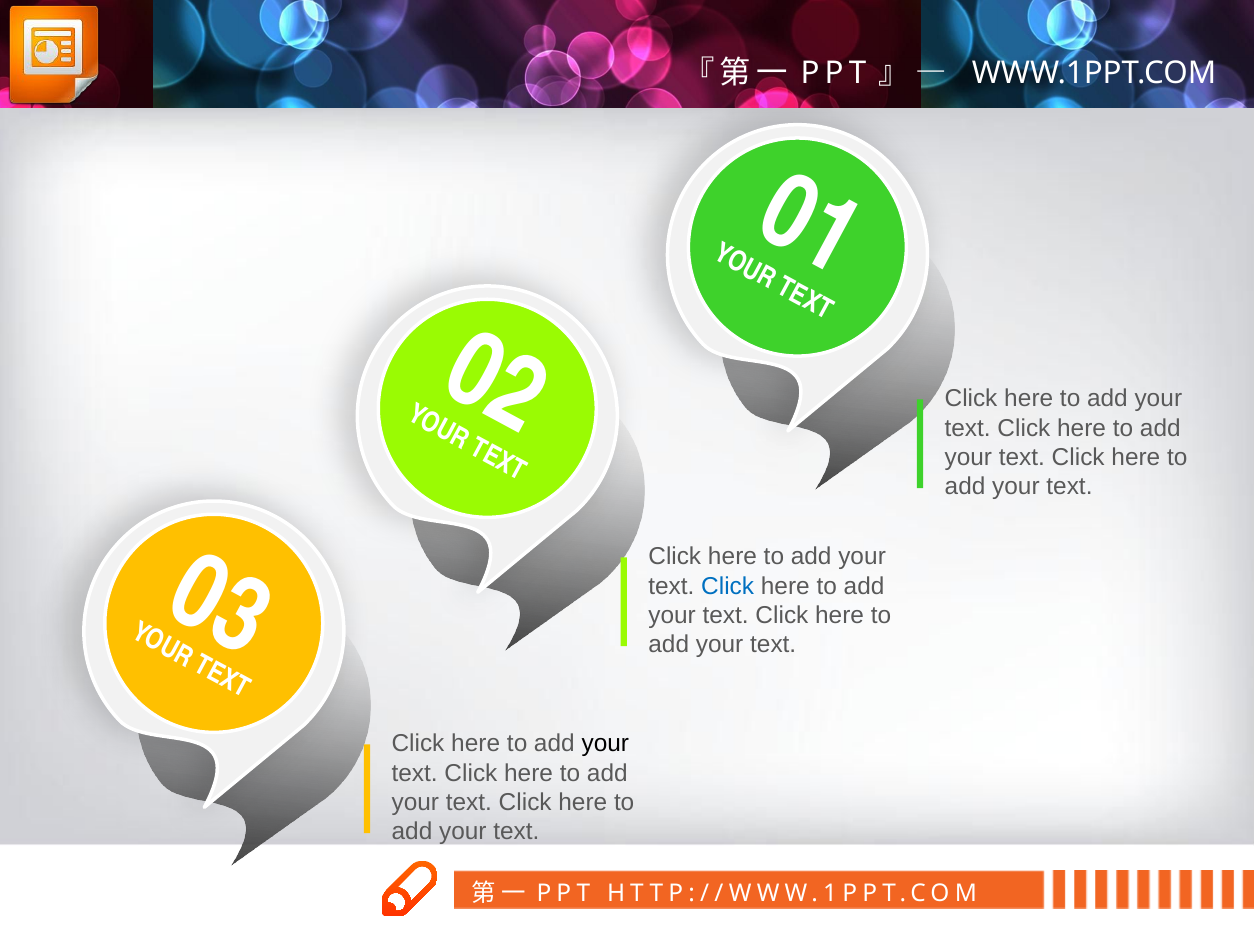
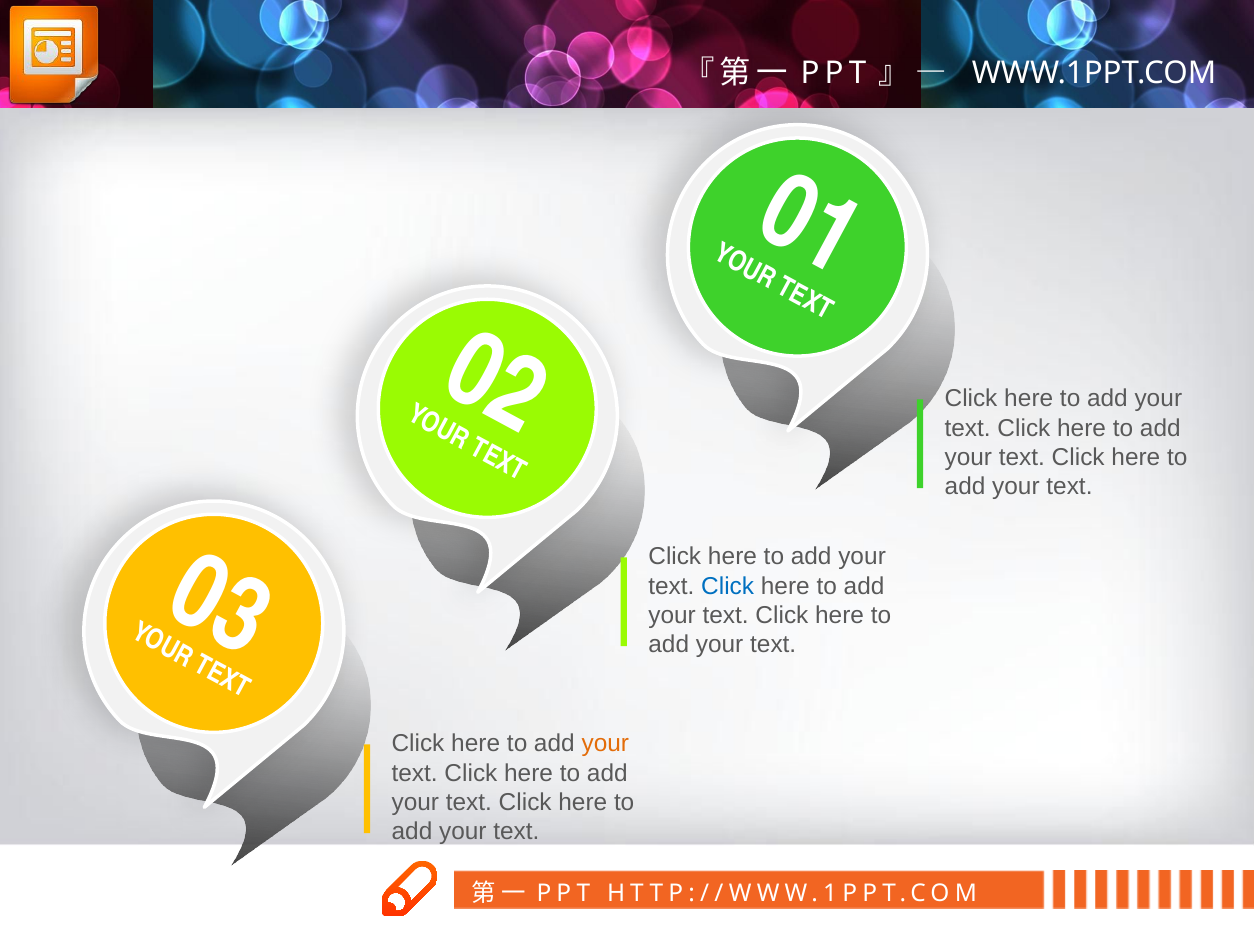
your at (605, 744) colour: black -> orange
